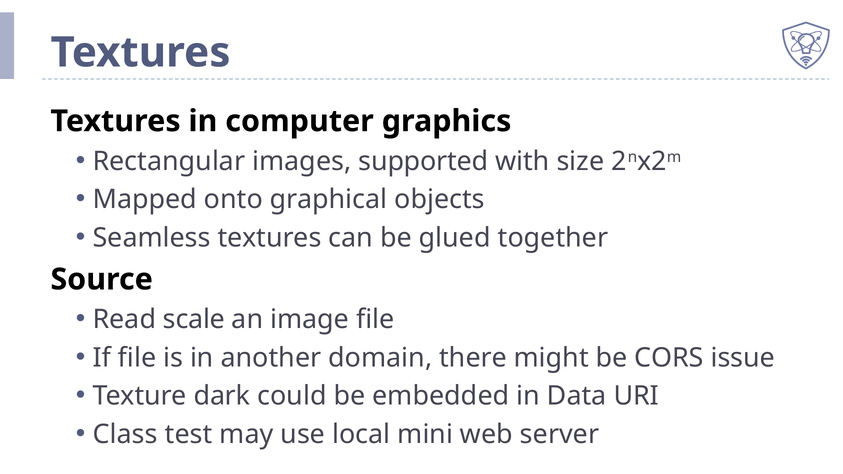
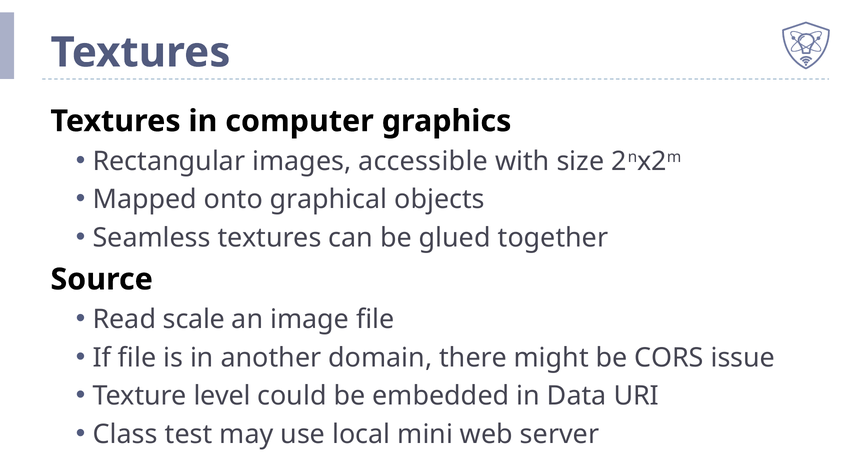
supported: supported -> accessible
dark: dark -> level
